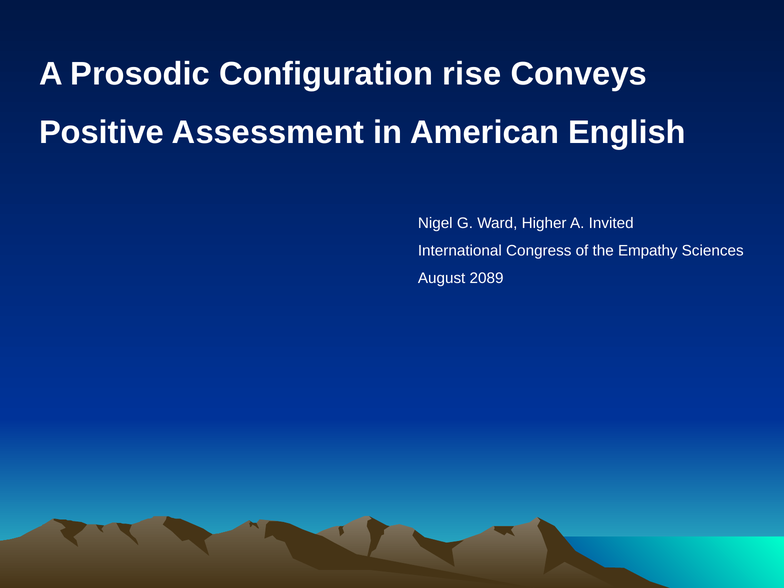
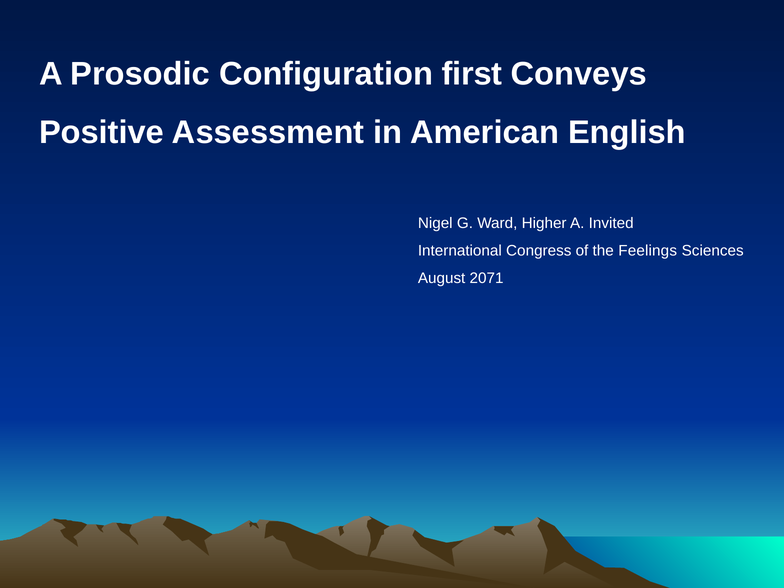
rise: rise -> first
Empathy: Empathy -> Feelings
2089: 2089 -> 2071
